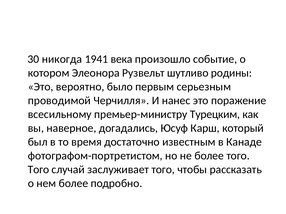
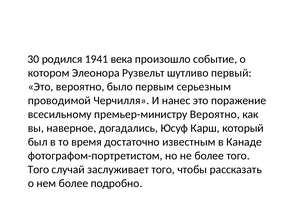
никогда: никогда -> родился
родины: родины -> первый
премьер-министру Турецким: Турецким -> Вероятно
